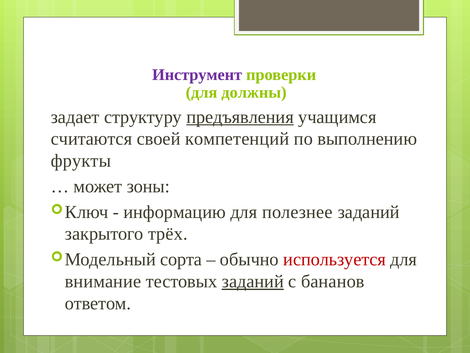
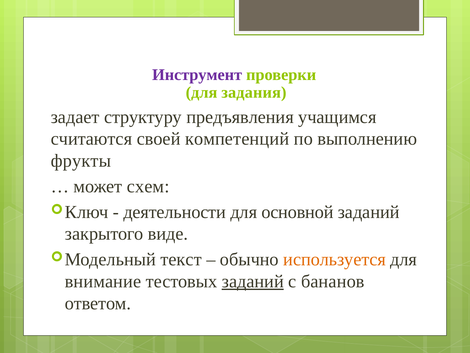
должны: должны -> задания
предъявления underline: present -> none
зоны: зоны -> схем
информацию: информацию -> деятельности
полезнее: полезнее -> основной
трёх: трёх -> виде
сорта: сорта -> текст
используется colour: red -> orange
